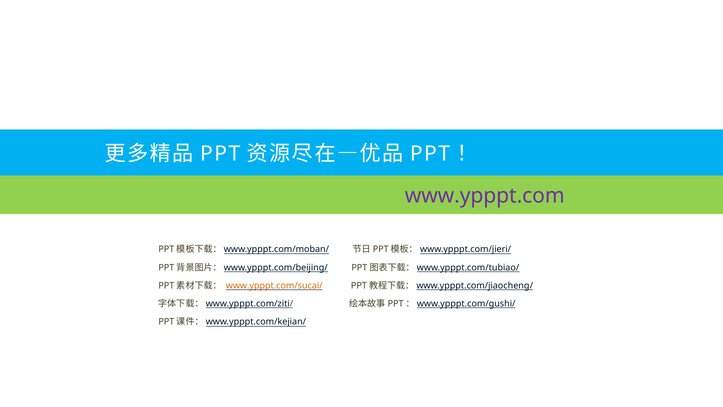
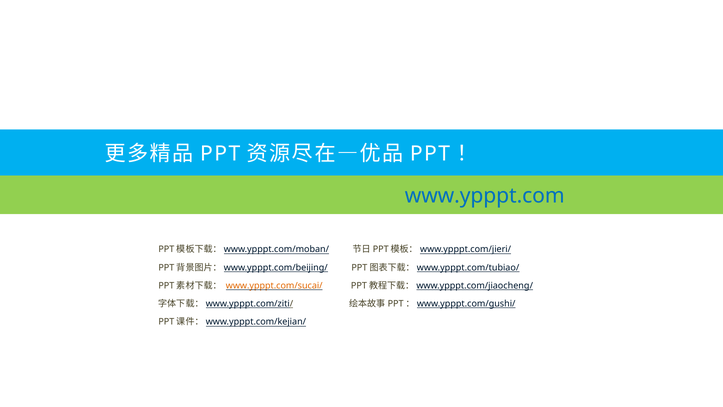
www.ypppt.com colour: purple -> blue
